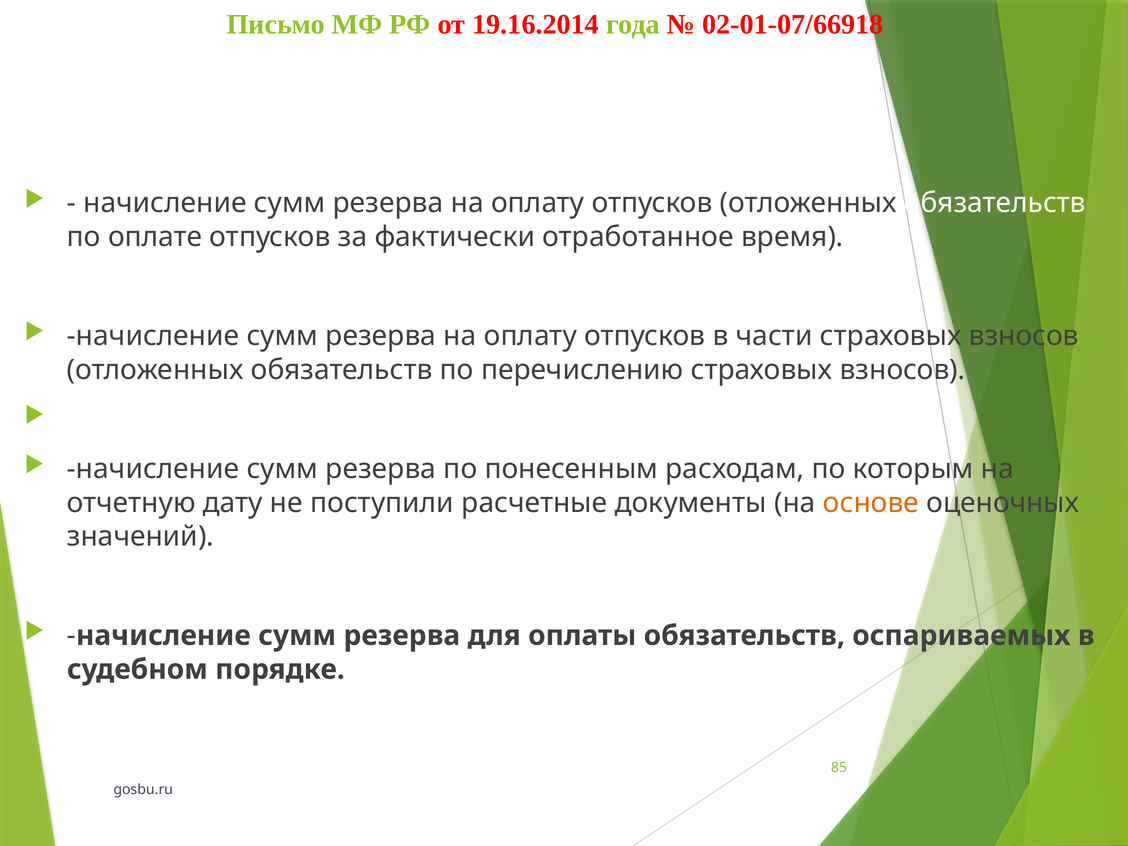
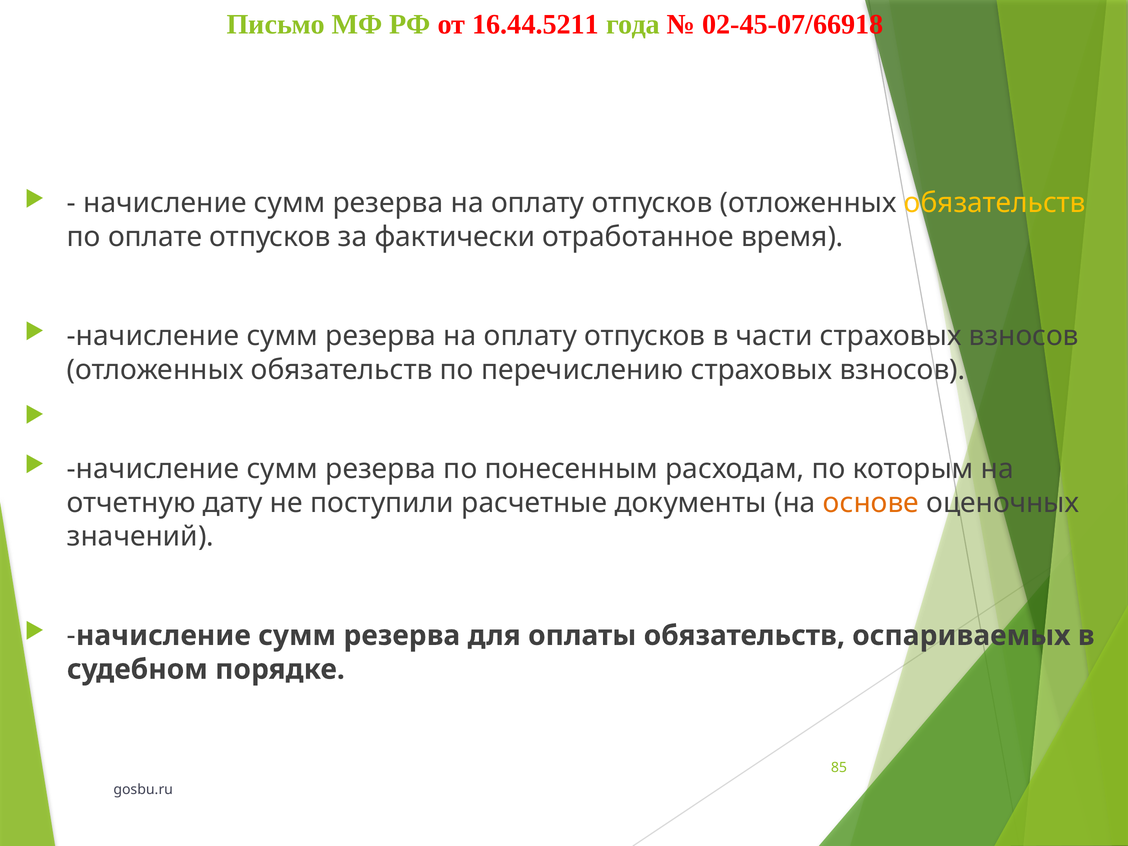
19.16.2014: 19.16.2014 -> 16.44.5211
02-01-07/66918: 02-01-07/66918 -> 02-45-07/66918
обязательств at (995, 203) colour: white -> yellow
